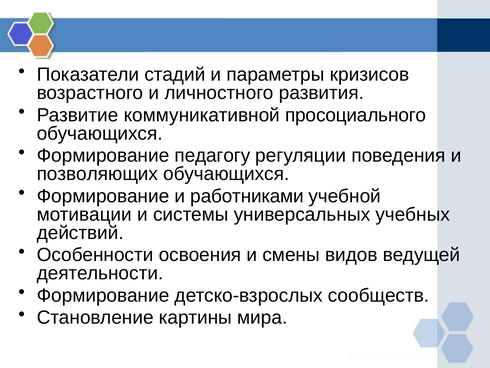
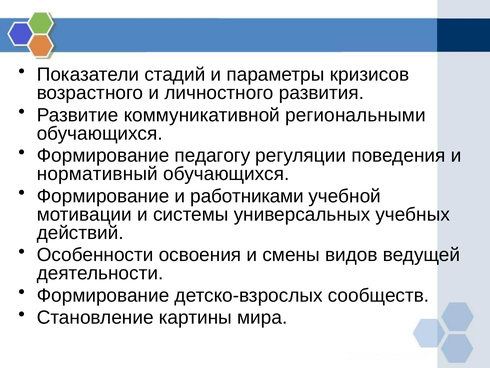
просоциального: просоциального -> региональными
позволяющих: позволяющих -> нормативный
